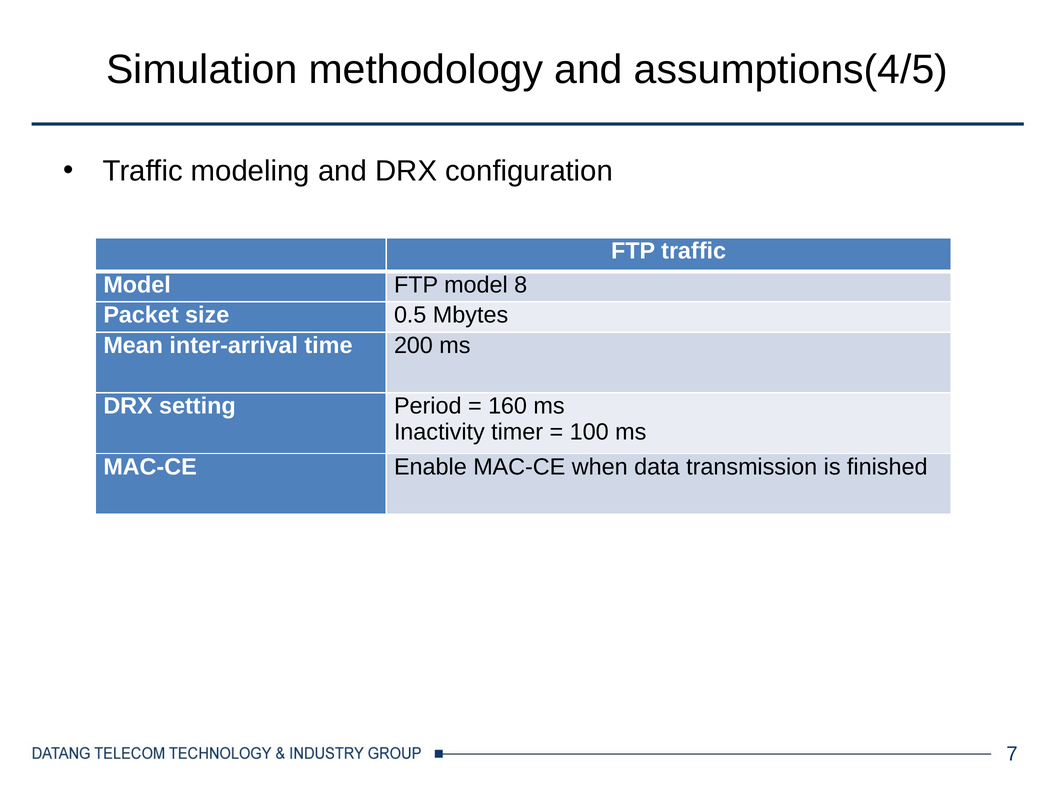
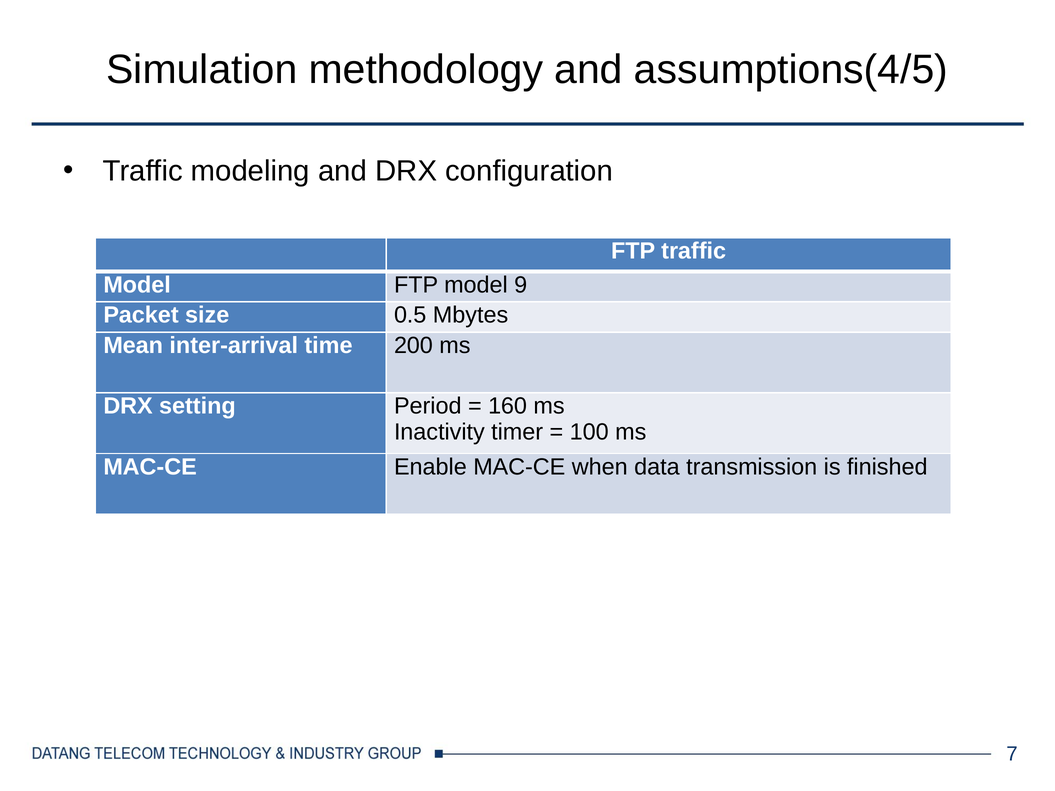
8: 8 -> 9
